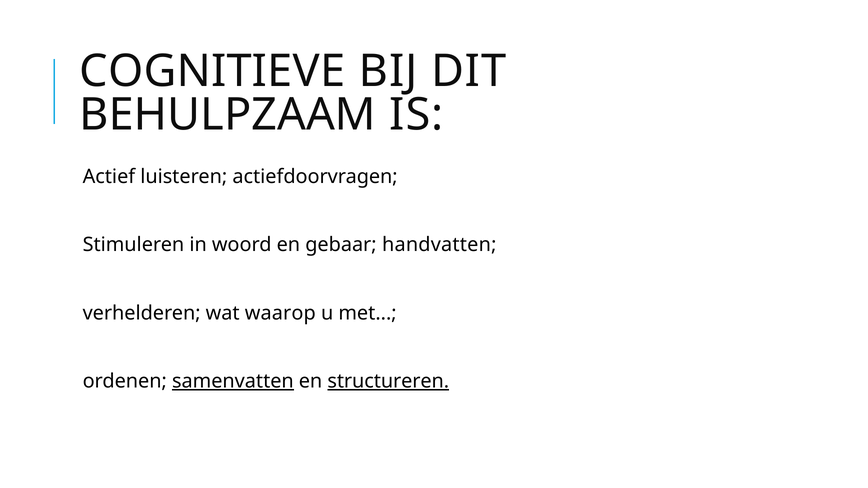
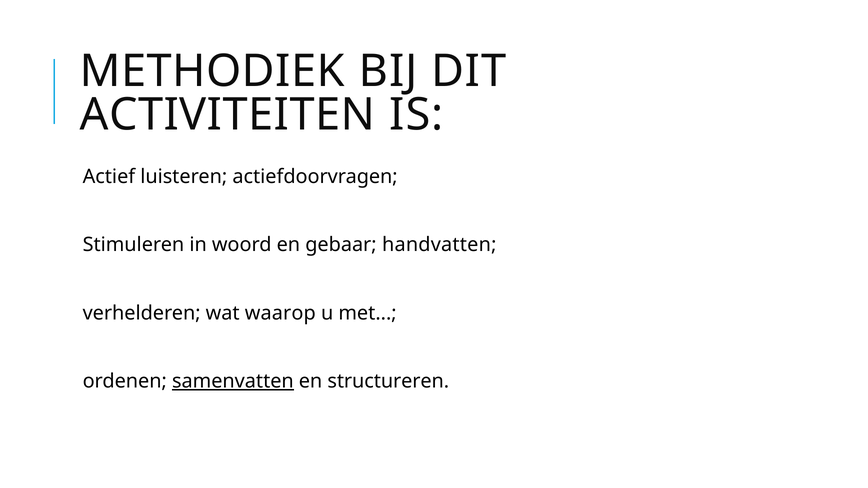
COGNITIEVE: COGNITIEVE -> METHODIEK
BEHULPZAAM: BEHULPZAAM -> ACTIVITEITEN
structureren underline: present -> none
